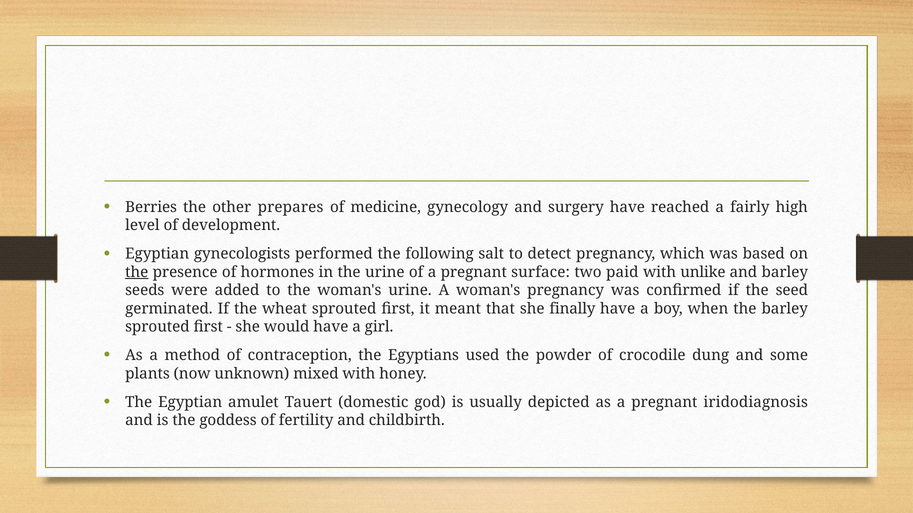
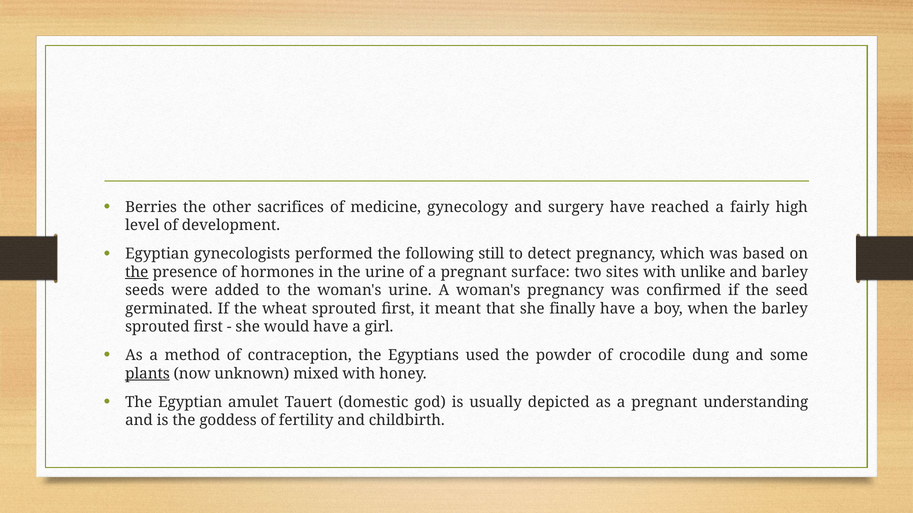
prepares: prepares -> sacrifices
salt: salt -> still
paid: paid -> sites
plants underline: none -> present
iridodiagnosis: iridodiagnosis -> understanding
